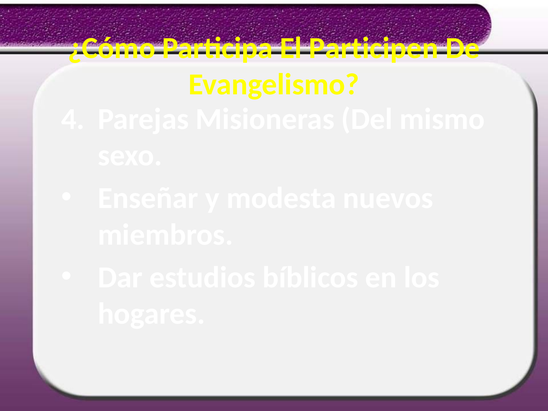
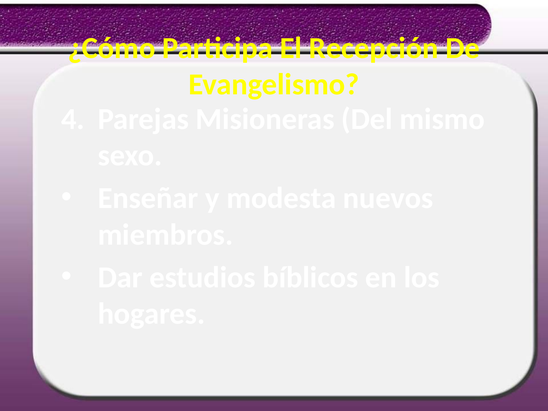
Participen: Participen -> Recepción
